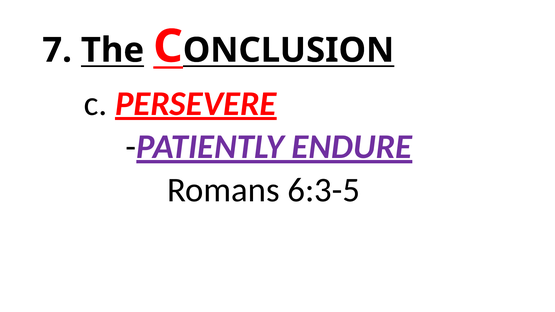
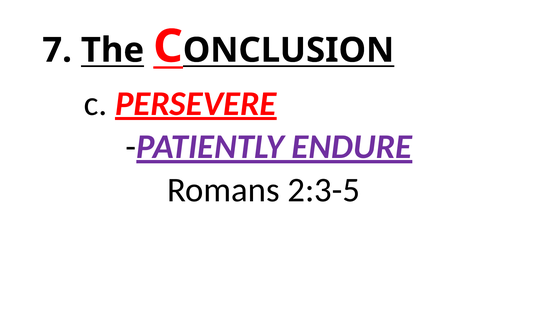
6:3-5: 6:3-5 -> 2:3-5
